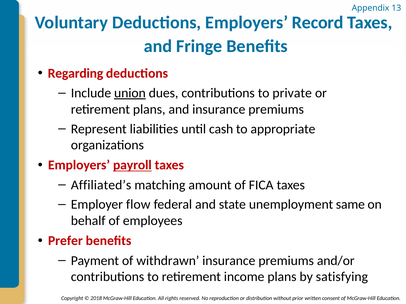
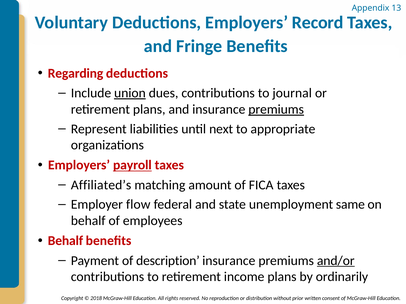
private: private -> journal
premiums at (276, 109) underline: none -> present
cash: cash -> next
Prefer at (65, 241): Prefer -> Behalf
withdrawn: withdrawn -> description
and/or underline: none -> present
satisfying: satisfying -> ordinarily
